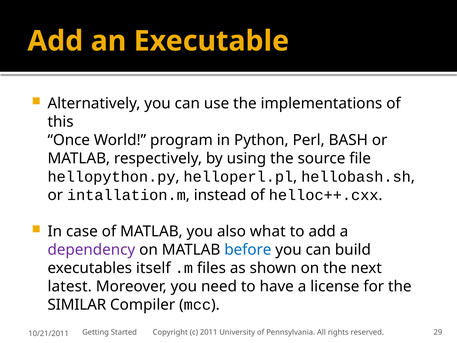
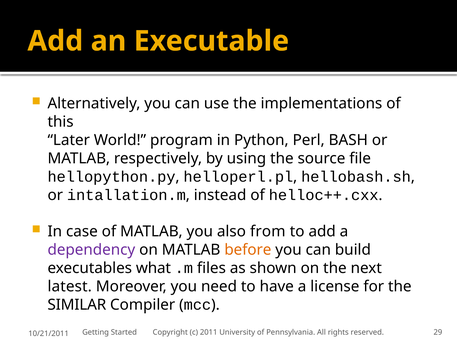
Once: Once -> Later
what: what -> from
before colour: blue -> orange
itself: itself -> what
